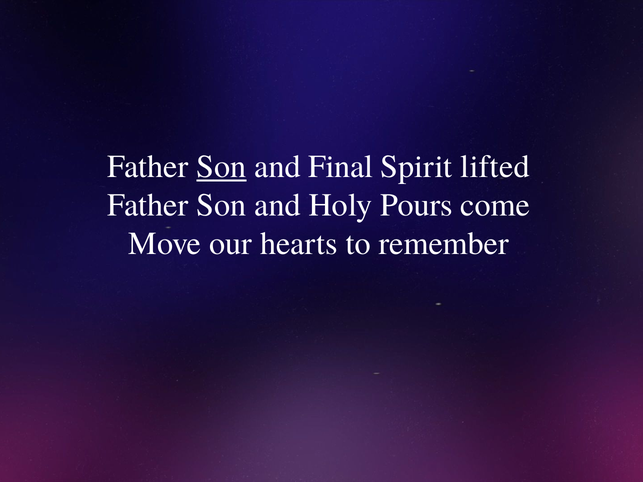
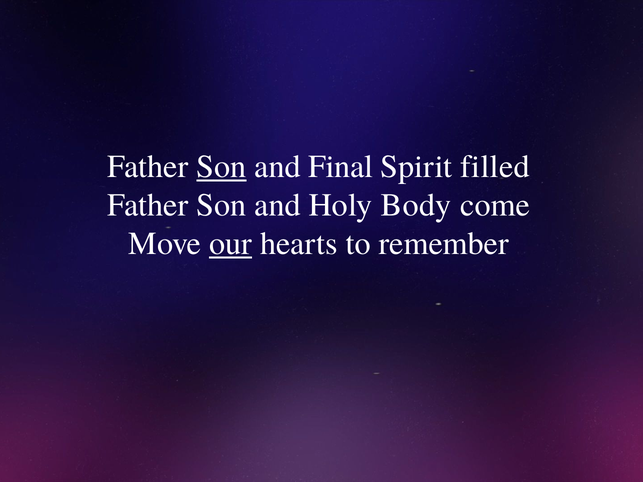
lifted: lifted -> filled
Pours: Pours -> Body
our underline: none -> present
